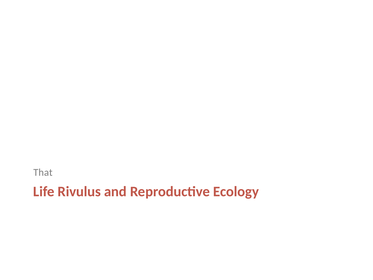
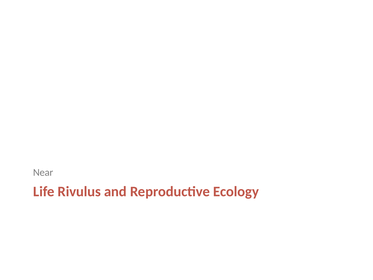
That: That -> Near
